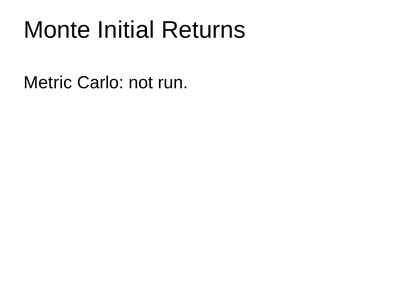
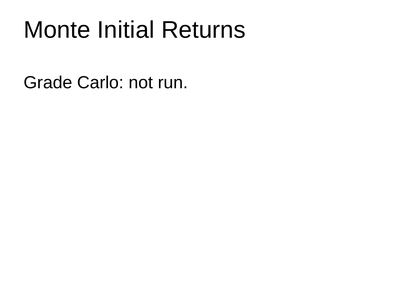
Metric: Metric -> Grade
